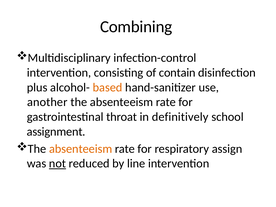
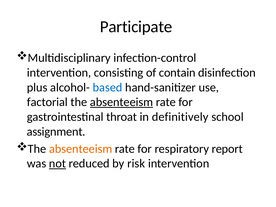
Combining: Combining -> Participate
based colour: orange -> blue
another: another -> factorial
absenteeism at (122, 102) underline: none -> present
assign: assign -> report
line: line -> risk
